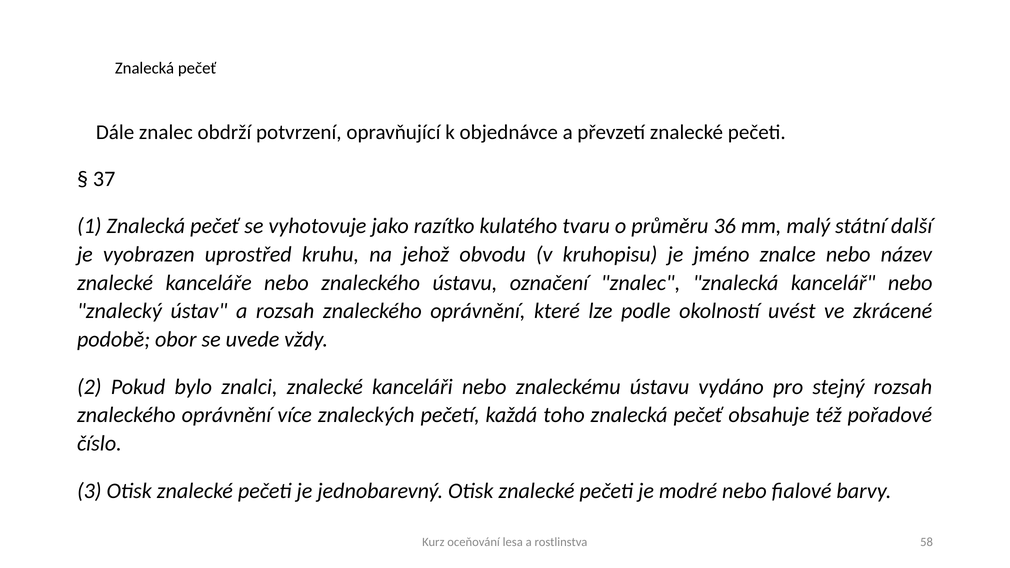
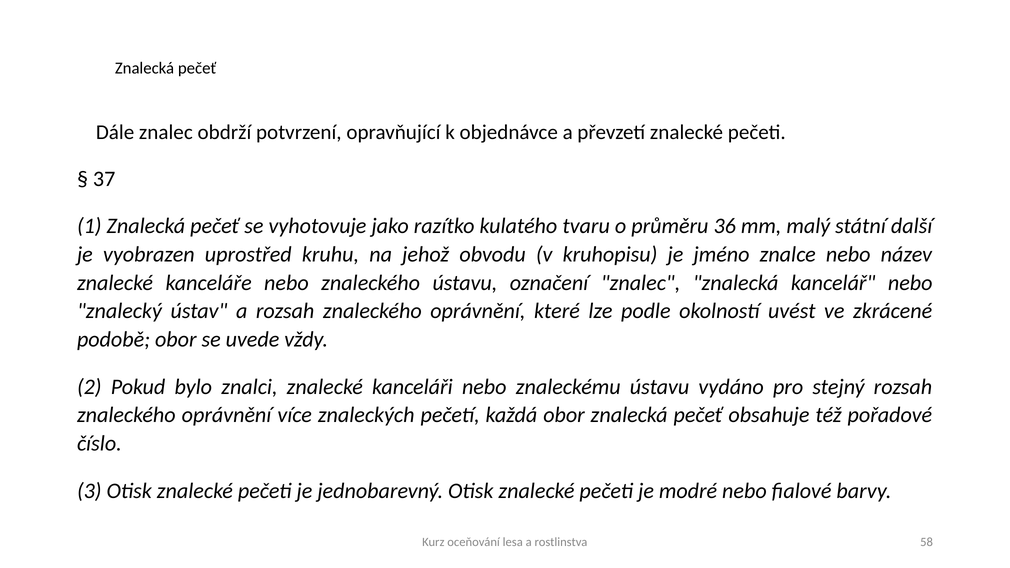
každá toho: toho -> obor
